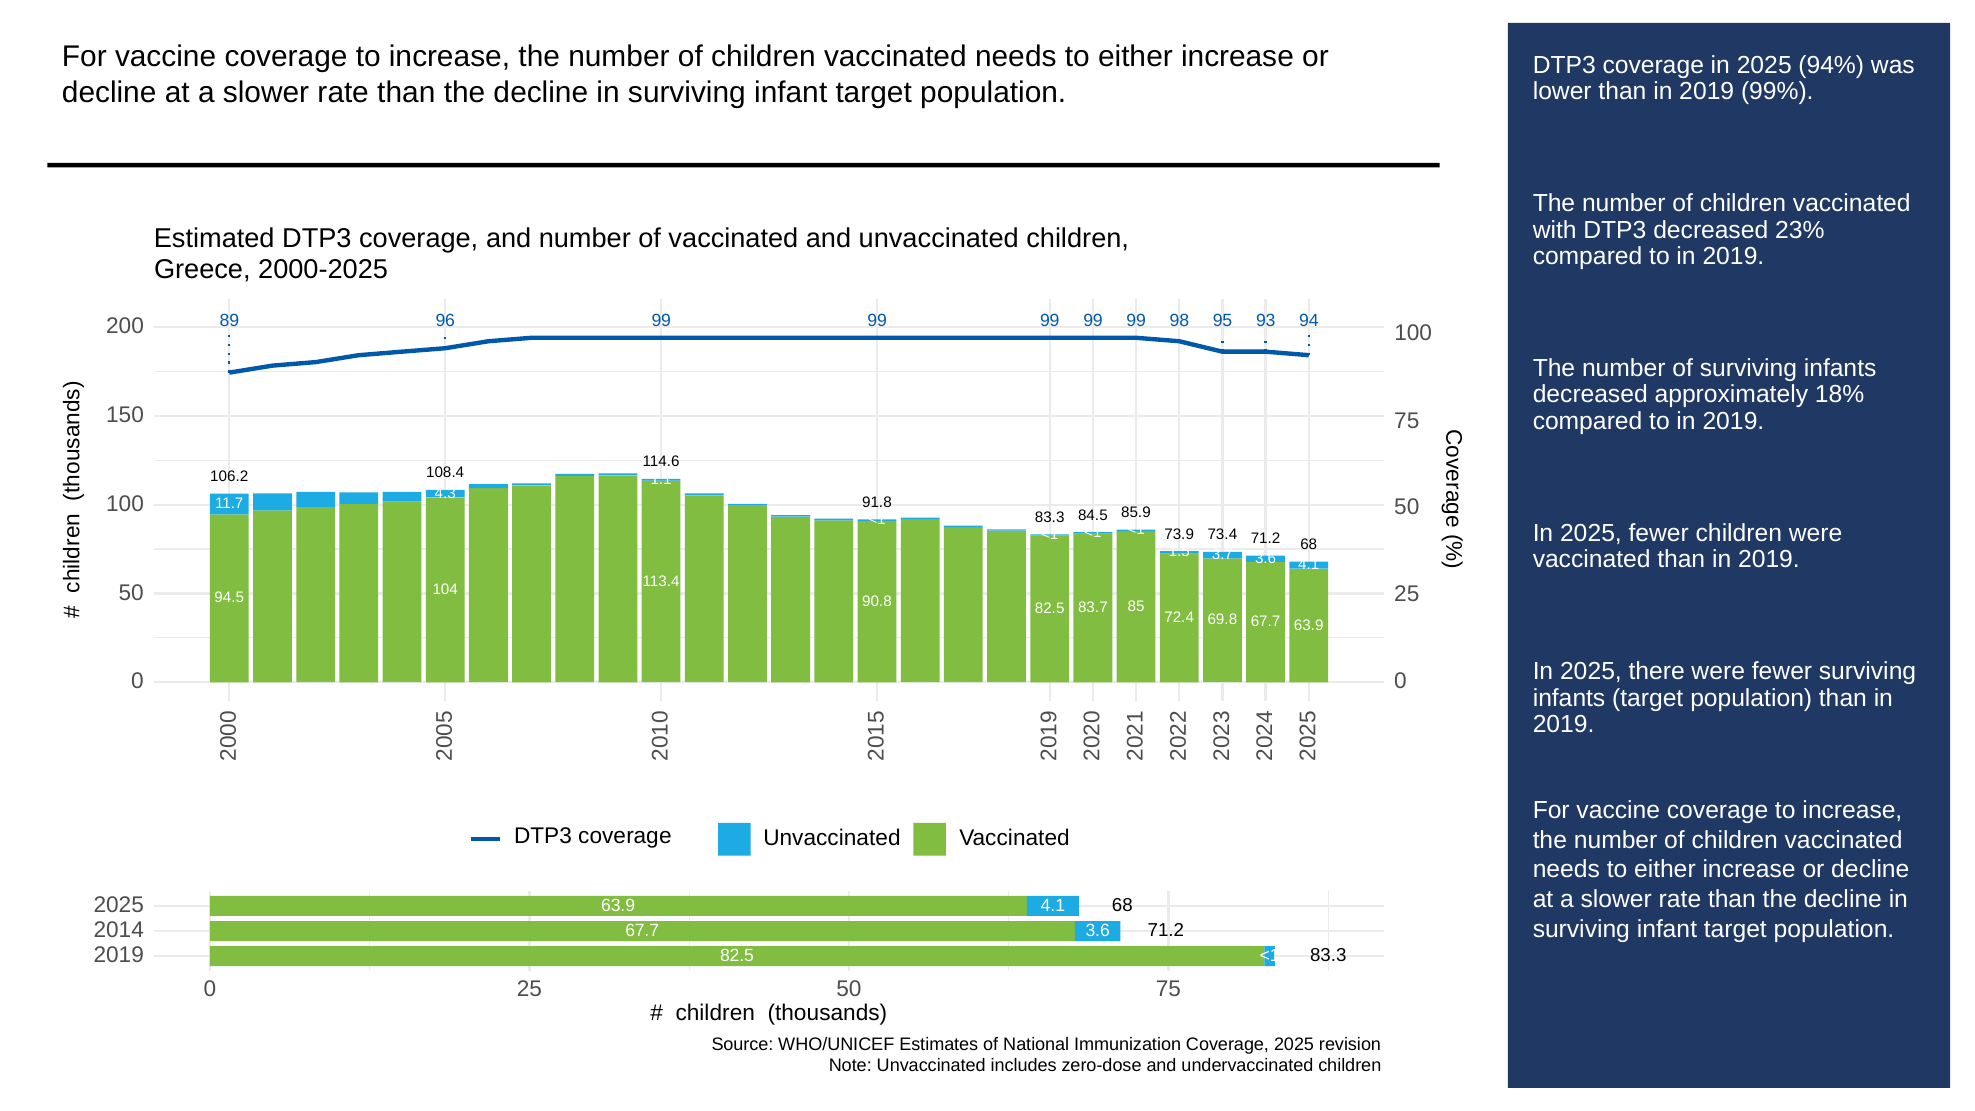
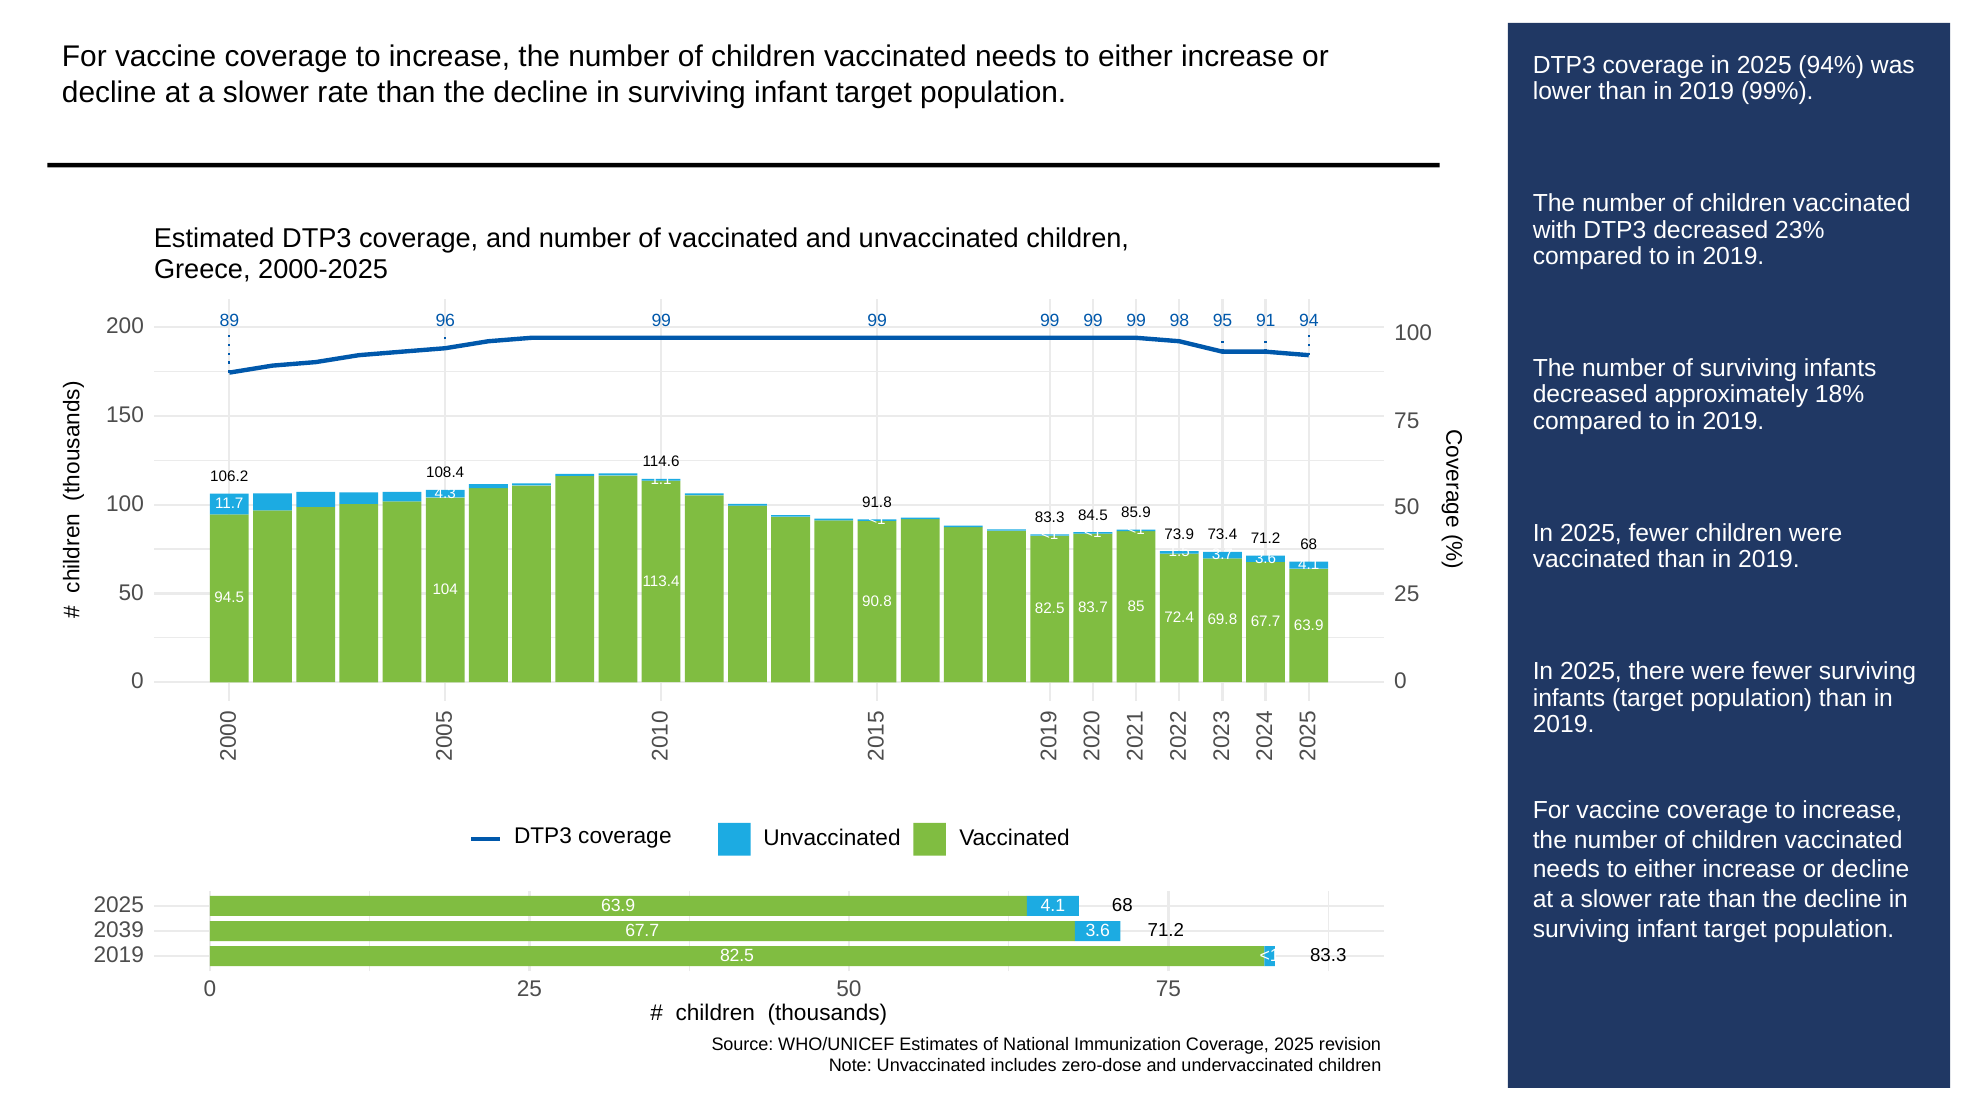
93: 93 -> 91
2014: 2014 -> 2039
